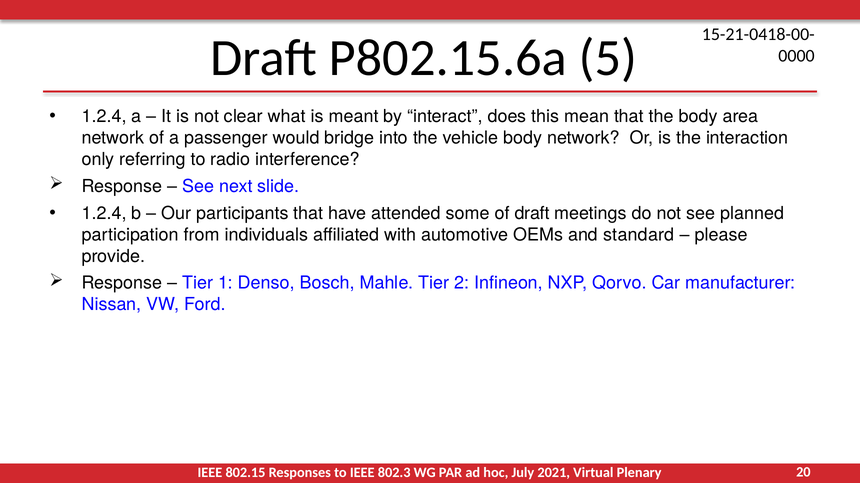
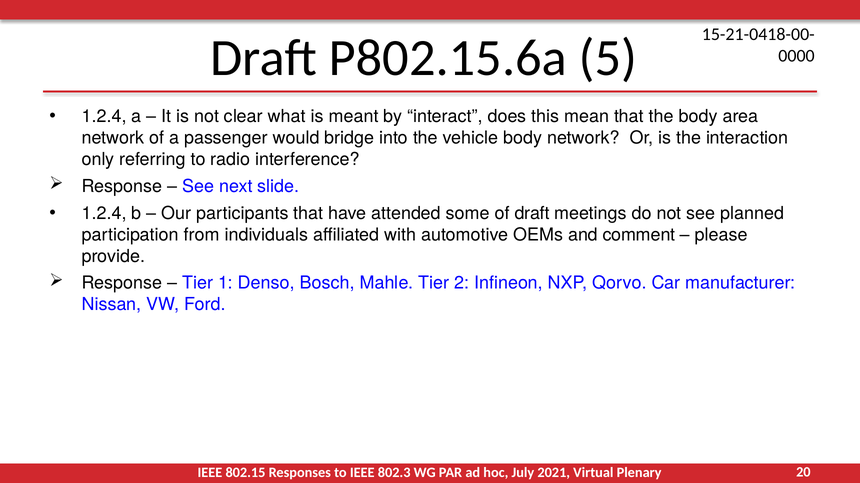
standard: standard -> comment
